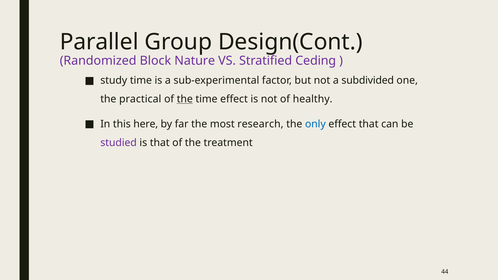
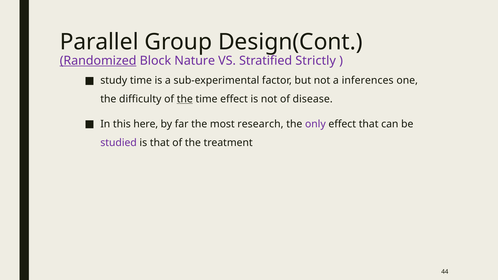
Randomized underline: none -> present
Ceding: Ceding -> Strictly
subdivided: subdivided -> inferences
practical: practical -> difficulty
healthy: healthy -> disease
only colour: blue -> purple
